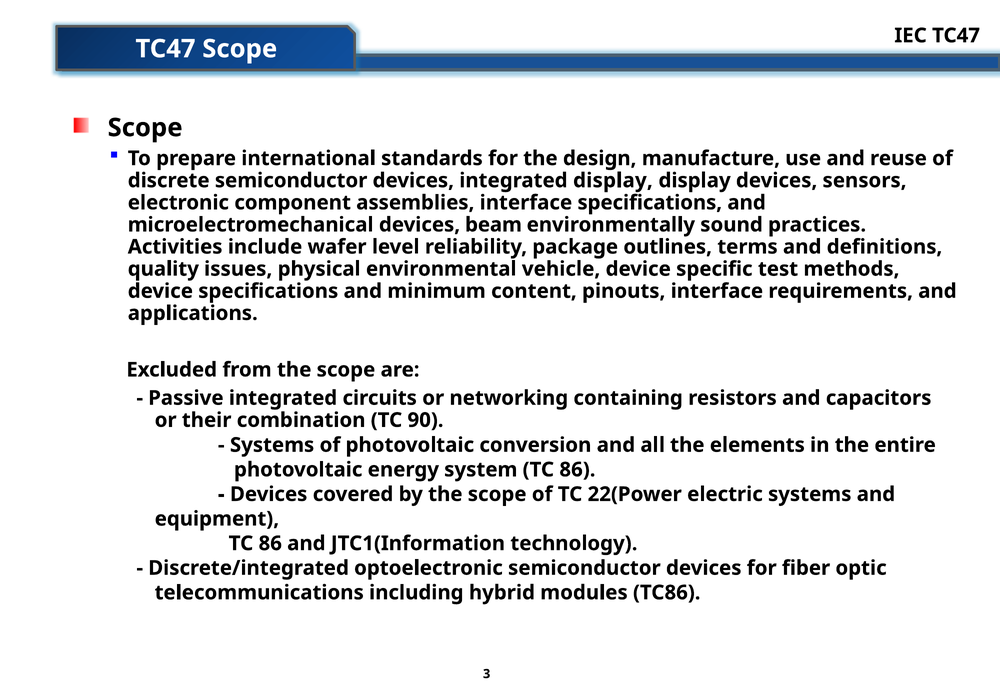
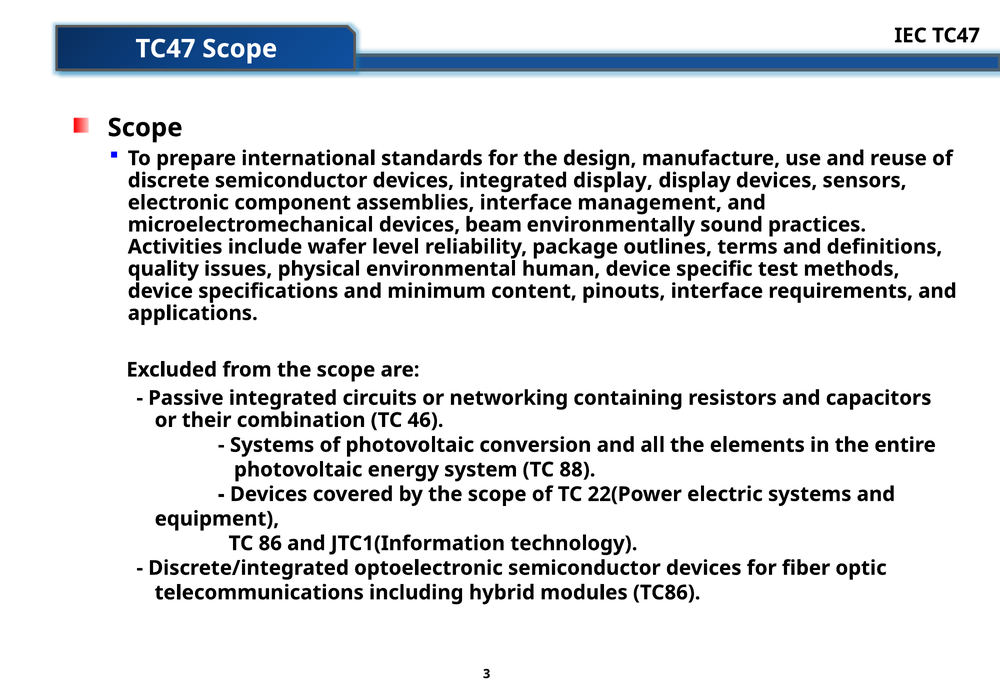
interface specifications: specifications -> management
vehicle: vehicle -> human
90: 90 -> 46
system TC 86: 86 -> 88
